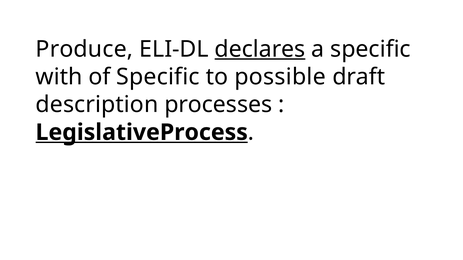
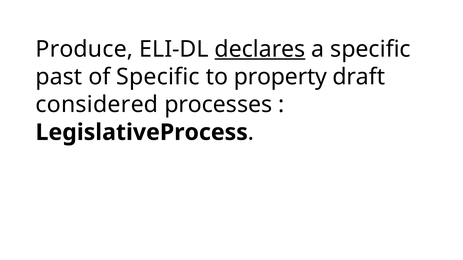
with: with -> past
possible: possible -> property
description: description -> considered
LegislativeProcess underline: present -> none
